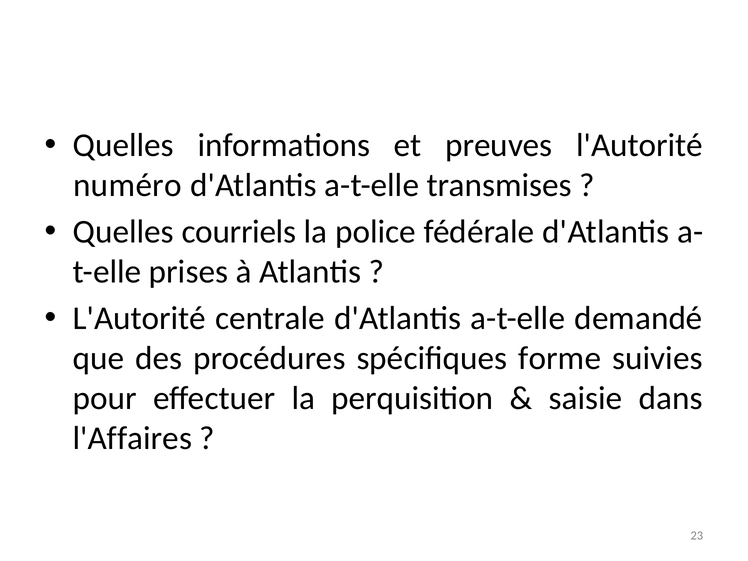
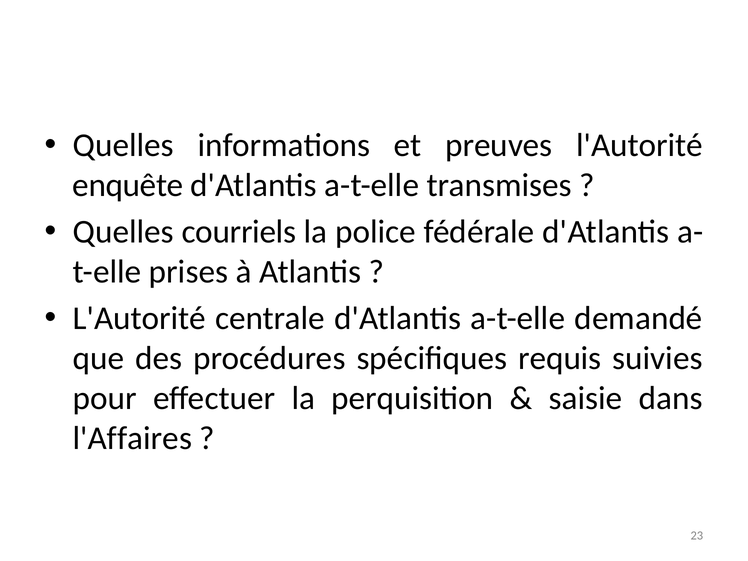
numéro: numéro -> enquête
forme: forme -> requis
